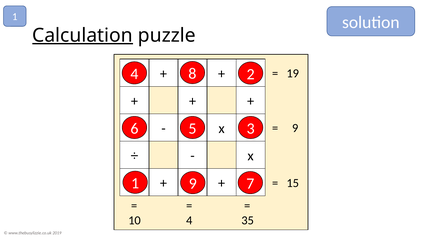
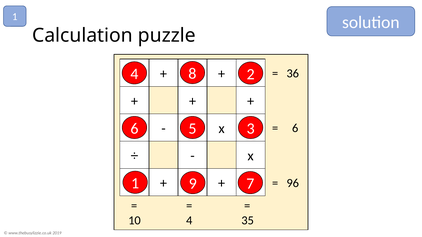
Calculation underline: present -> none
19: 19 -> 36
9 at (295, 128): 9 -> 6
15: 15 -> 96
